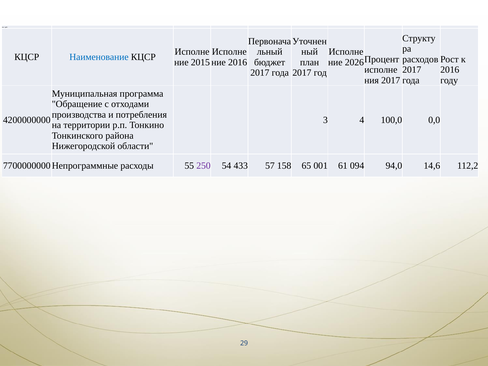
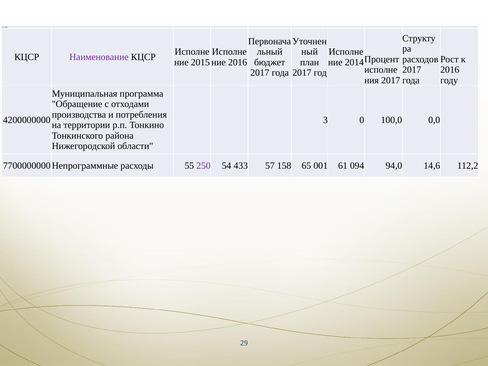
Наименование colour: blue -> purple
2026: 2026 -> 2014
4: 4 -> 0
